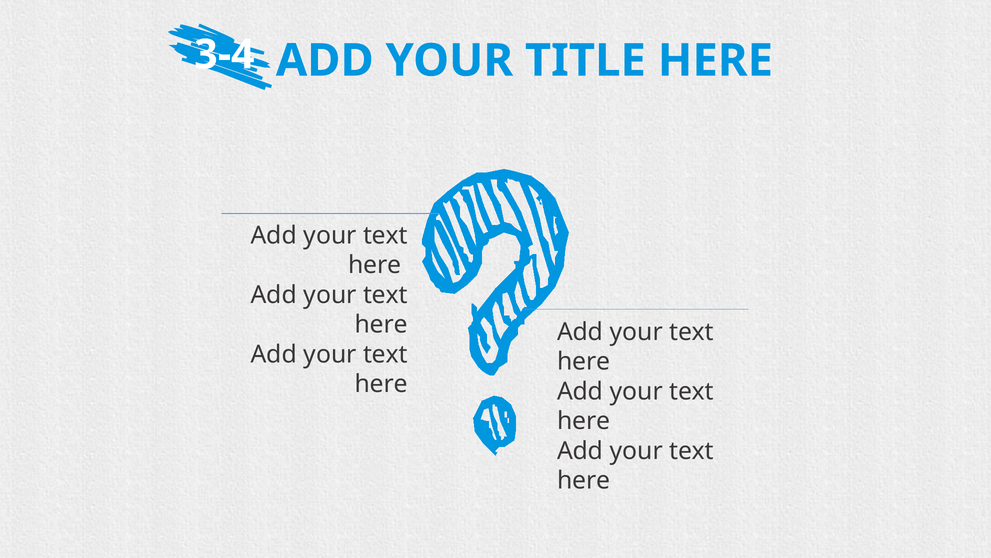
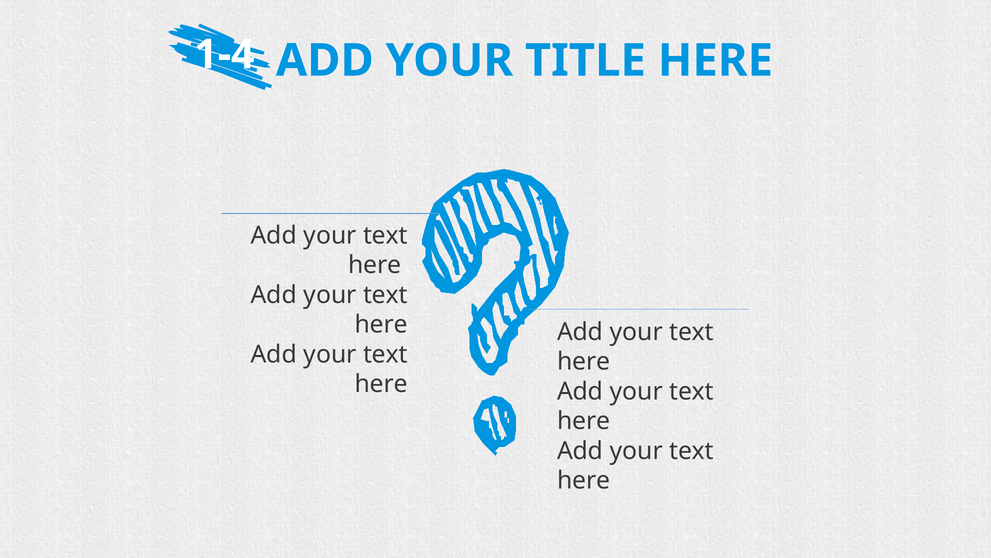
3-4: 3-4 -> 1-4
